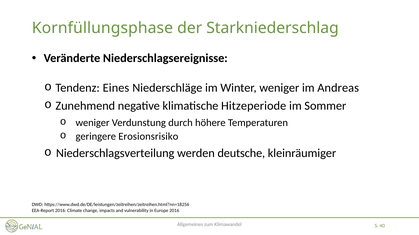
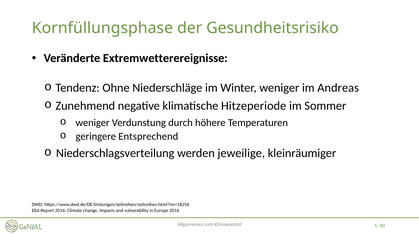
Starkniederschlag: Starkniederschlag -> Gesundheitsrisiko
Niederschlagsereignisse: Niederschlagsereignisse -> Extremwetterereignisse
Eines: Eines -> Ohne
Erosionsrisiko: Erosionsrisiko -> Entsprechend
deutsche: deutsche -> jeweilige
